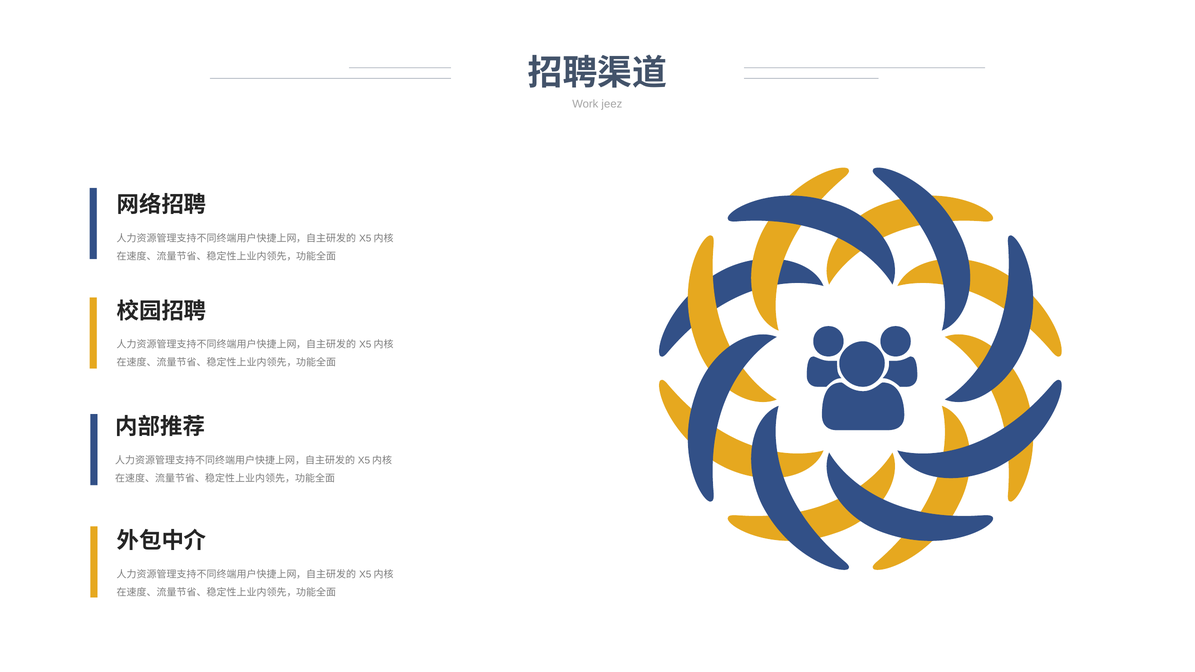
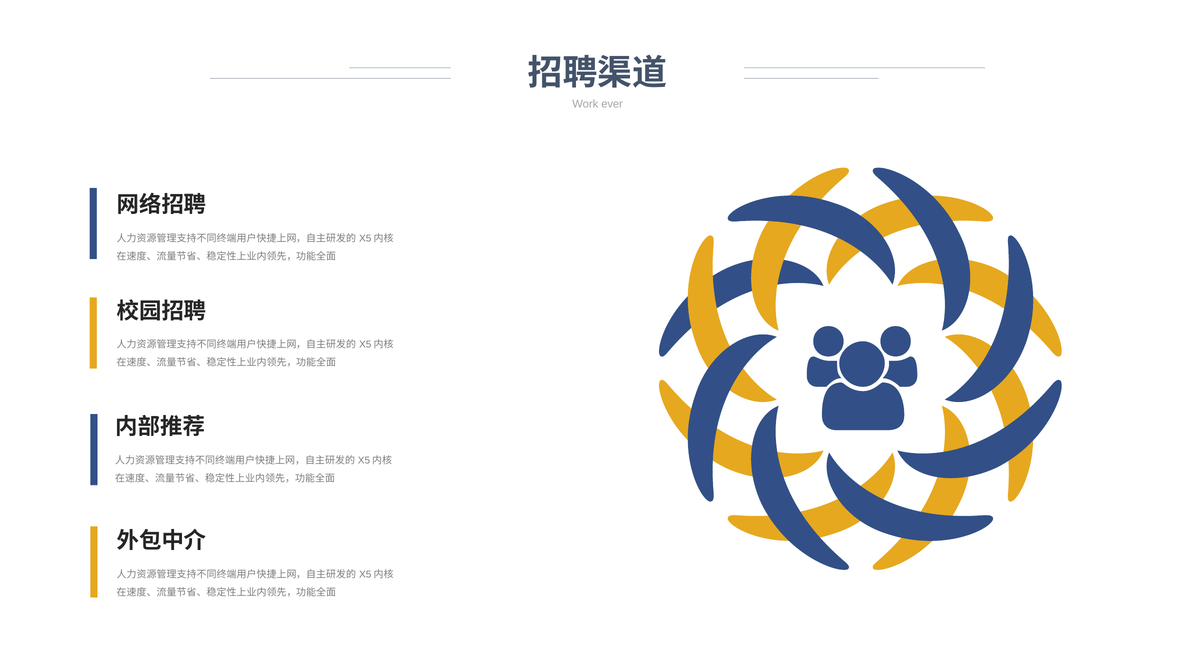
jeez: jeez -> ever
